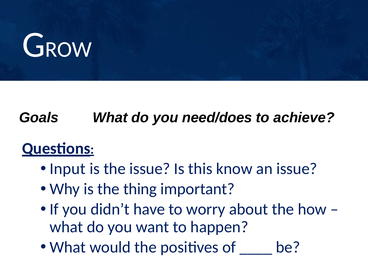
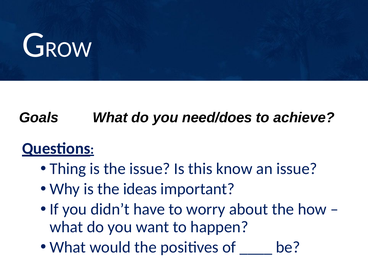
Input: Input -> Thing
thing: thing -> ideas
